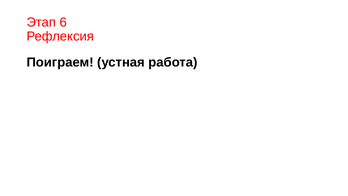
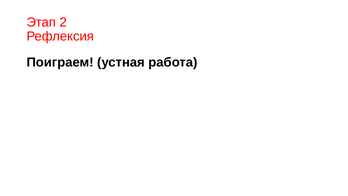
6: 6 -> 2
